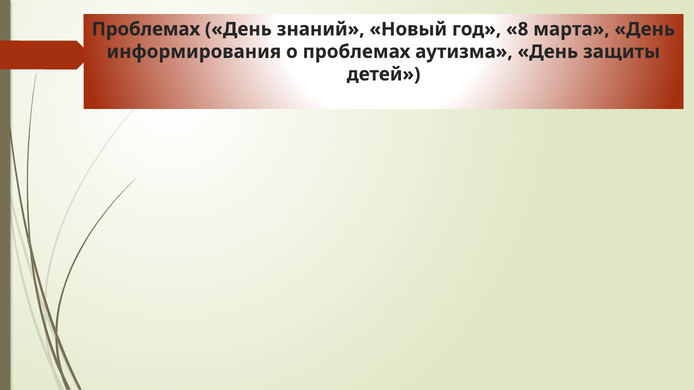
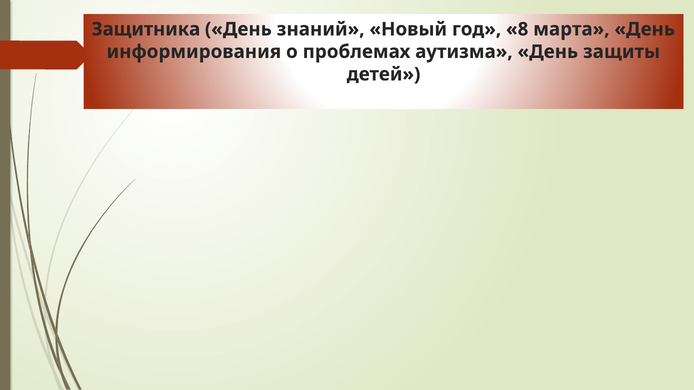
Проблемах at (146, 29): Проблемах -> Защитника
